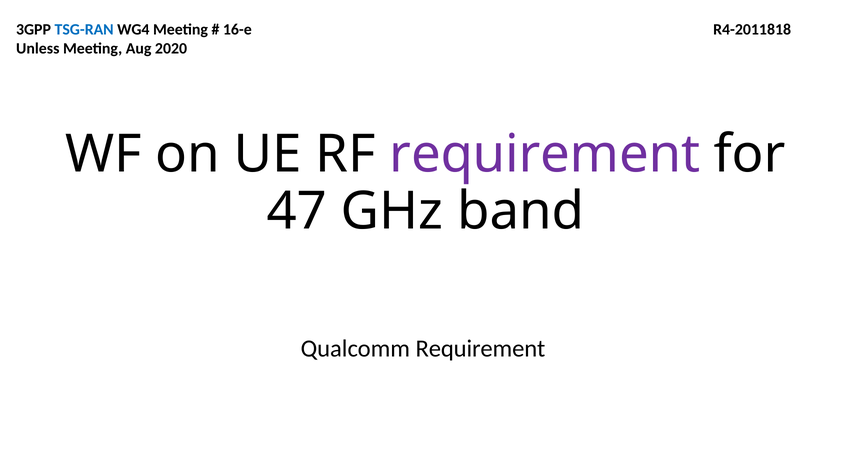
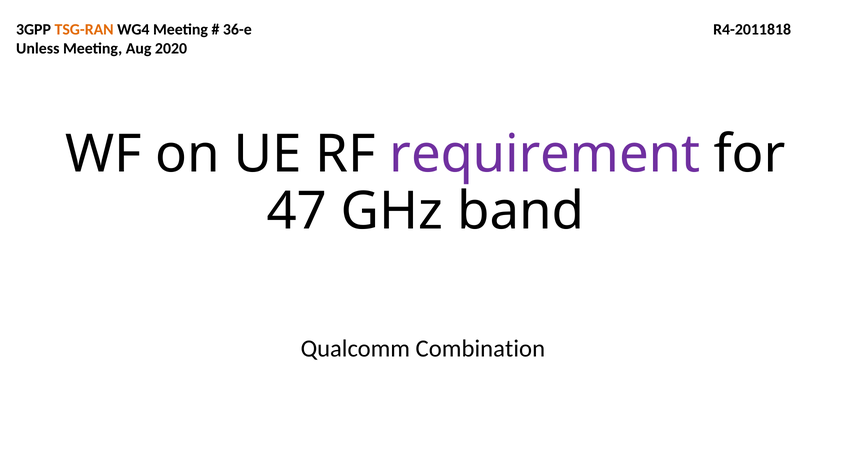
TSG-RAN colour: blue -> orange
16-e: 16-e -> 36-e
Qualcomm Requirement: Requirement -> Combination
